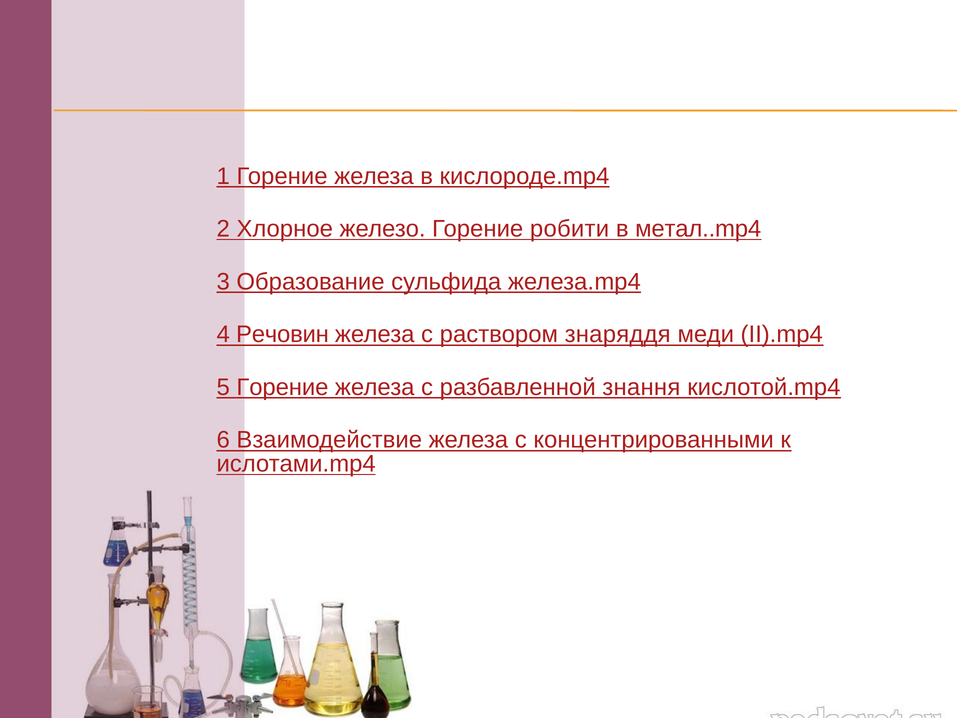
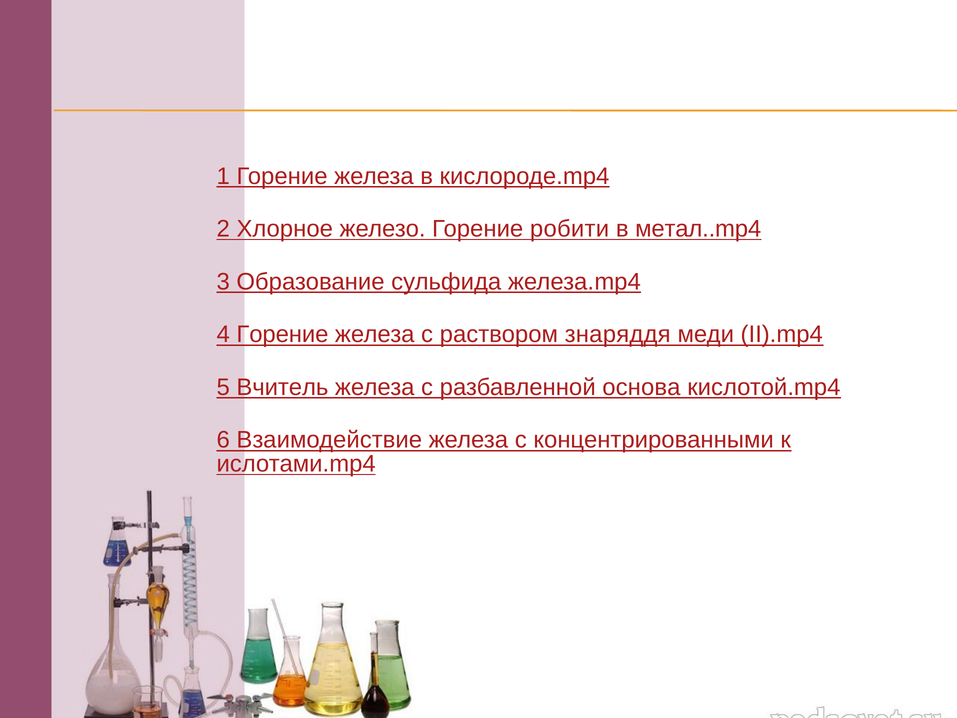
4 Речовин: Речовин -> Горение
5 Горение: Горение -> Вчитель
знання: знання -> основа
